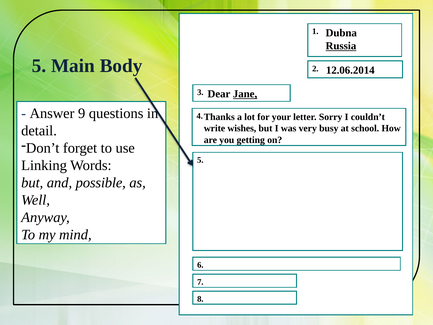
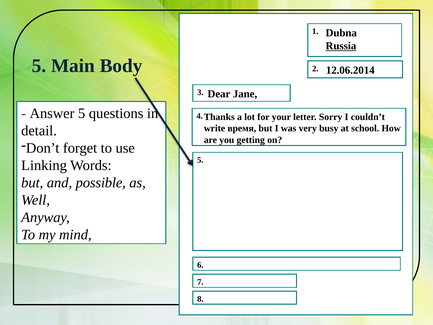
Jane underline: present -> none
Answer 9: 9 -> 5
wishes: wishes -> время
